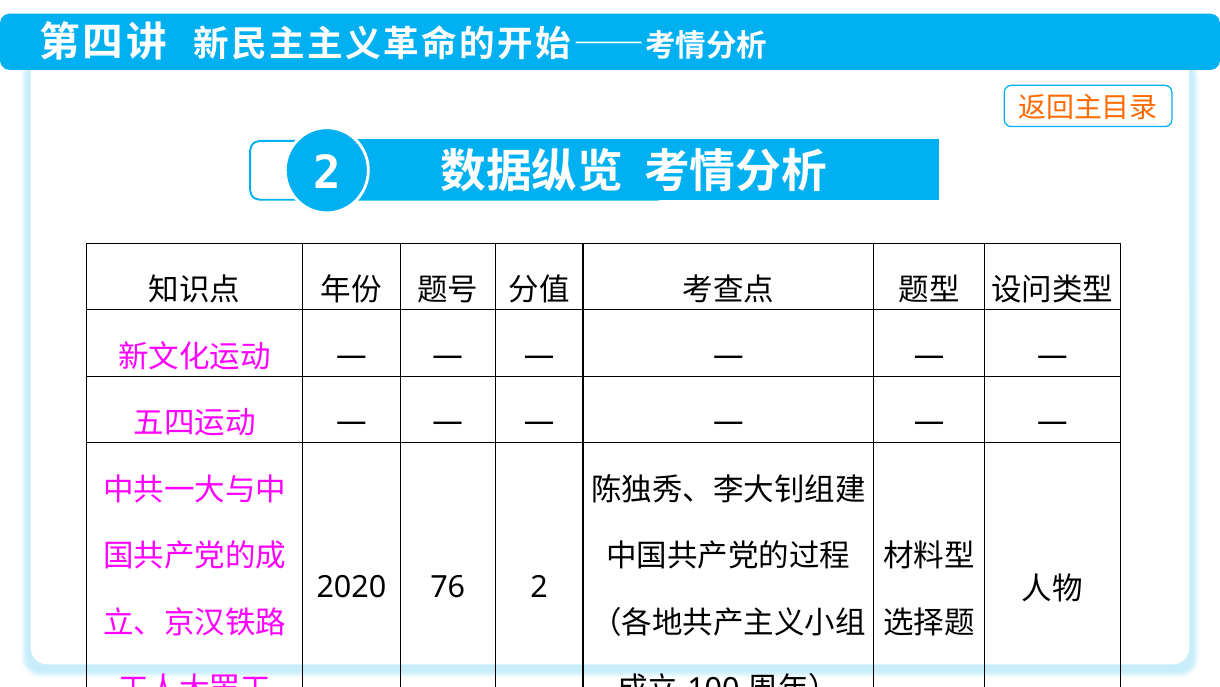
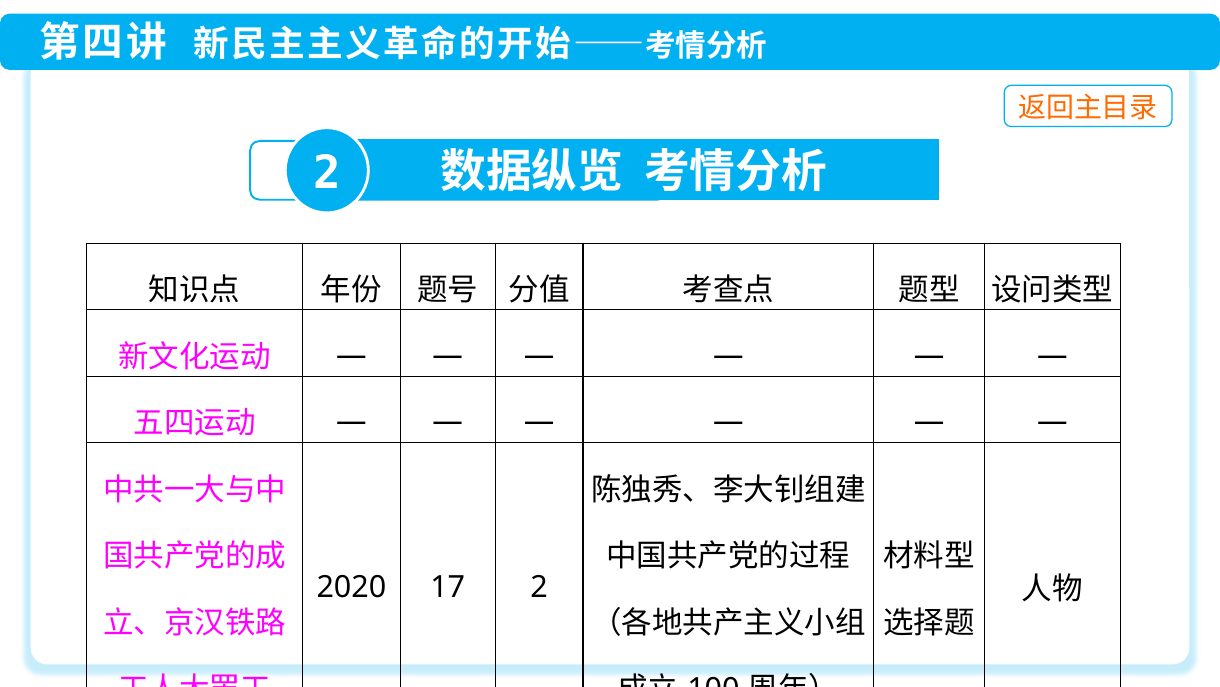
76: 76 -> 17
